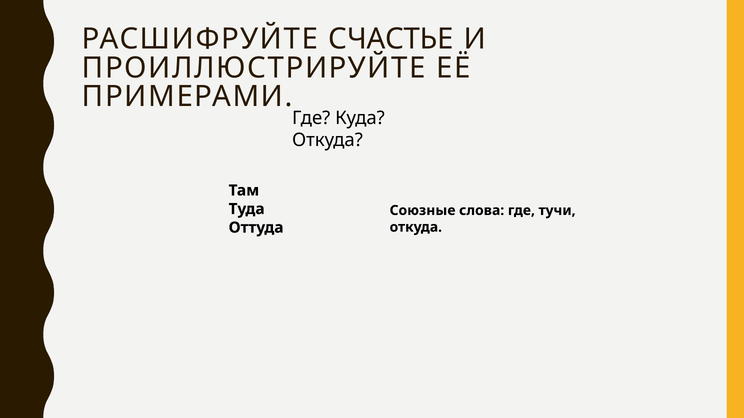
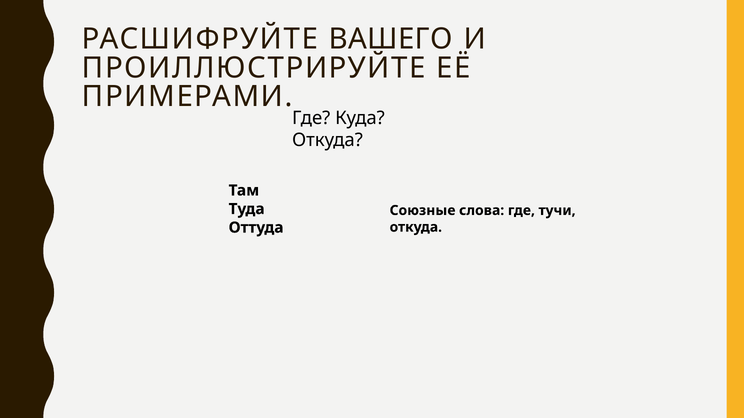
СЧАСТЬЕ: СЧАСТЬЕ -> ВАШЕГО
